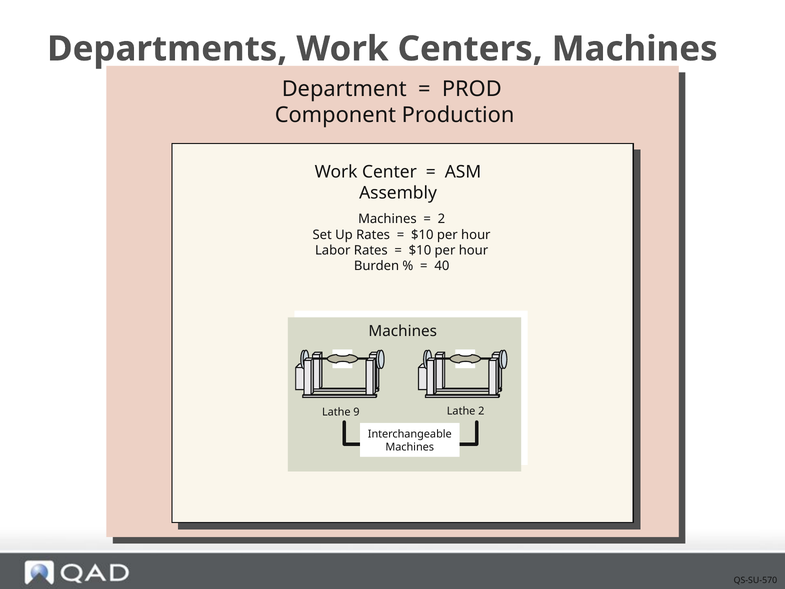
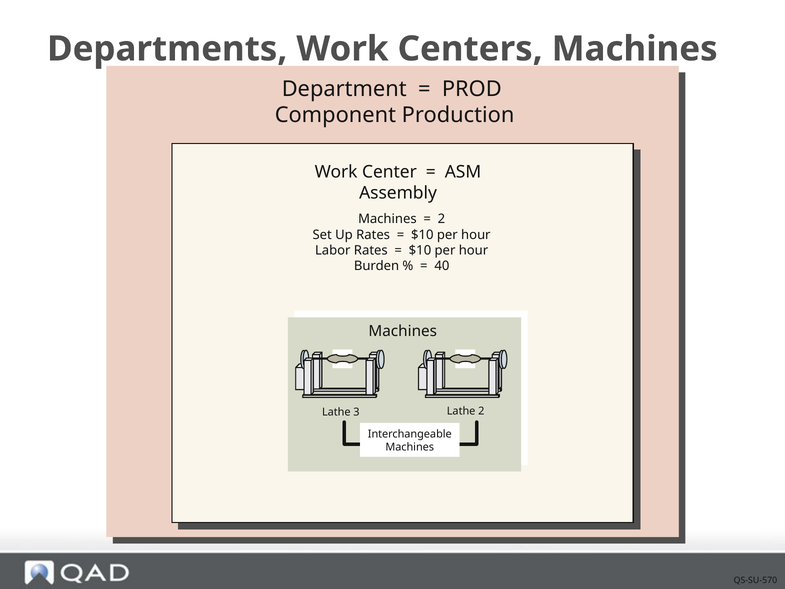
9: 9 -> 3
